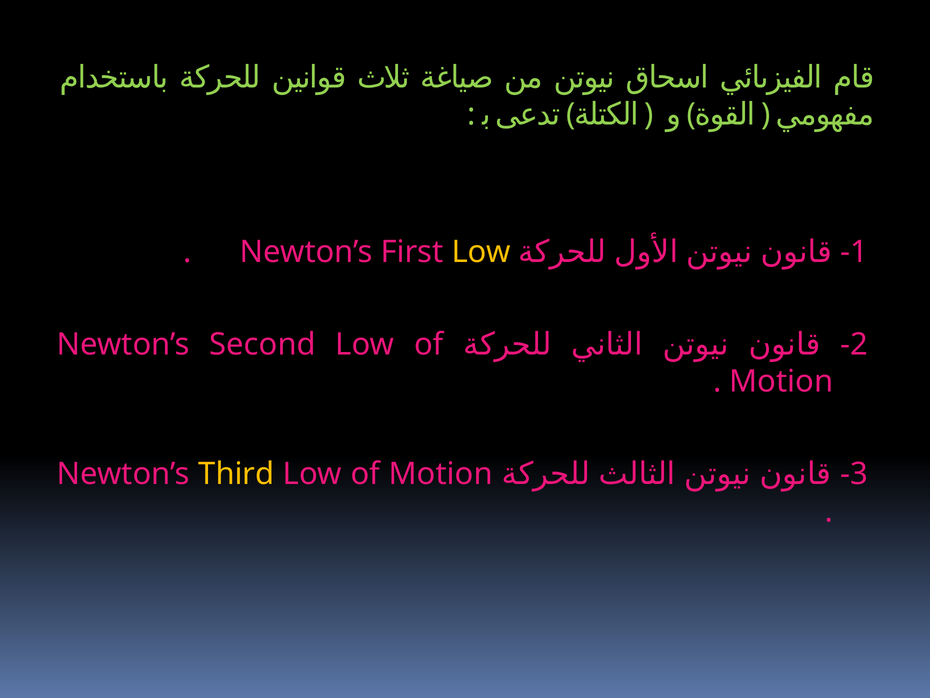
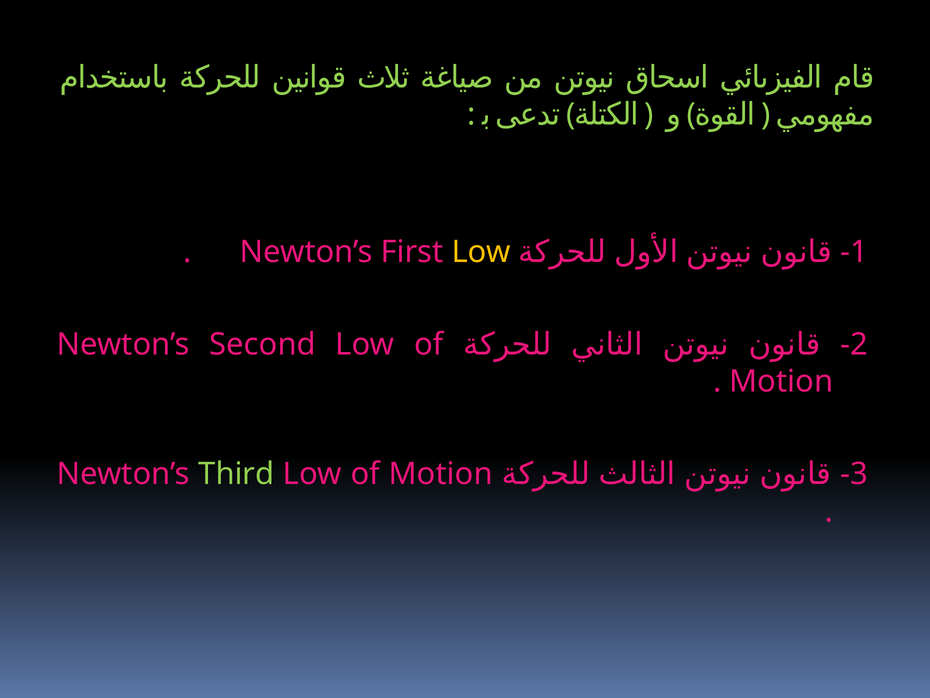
Third colour: yellow -> light green
